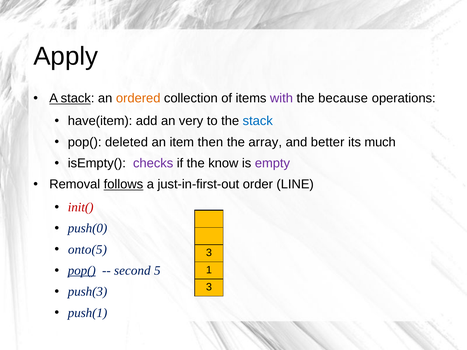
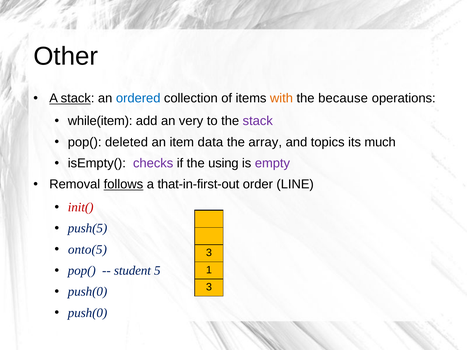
Apply: Apply -> Other
ordered colour: orange -> blue
with colour: purple -> orange
have(item: have(item -> while(item
stack at (258, 121) colour: blue -> purple
then: then -> data
better: better -> topics
know: know -> using
just-in-first-out: just-in-first-out -> that-in-first-out
push(0: push(0 -> push(5
pop( at (82, 271) underline: present -> none
second: second -> student
push(3 at (88, 292): push(3 -> push(0
push(1 at (88, 313): push(1 -> push(0
